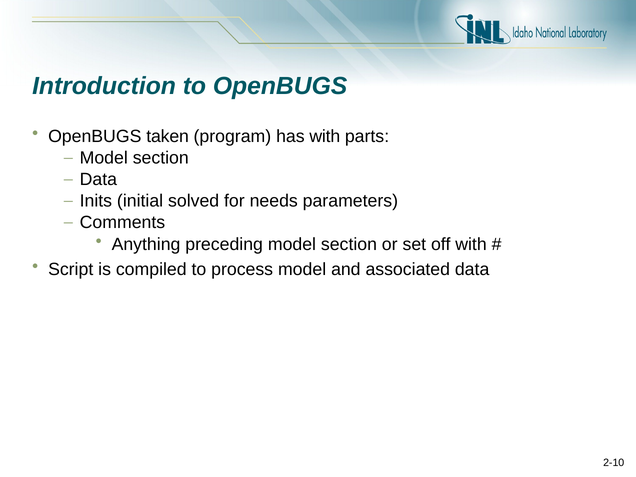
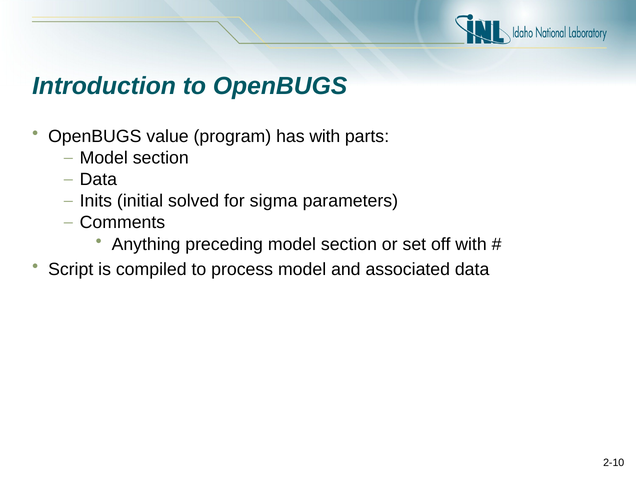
taken: taken -> value
needs: needs -> sigma
